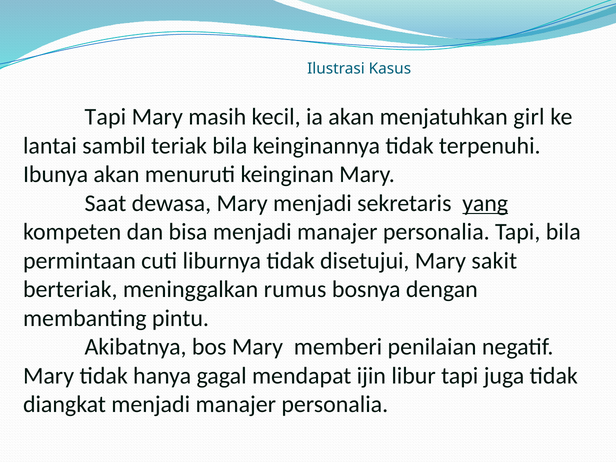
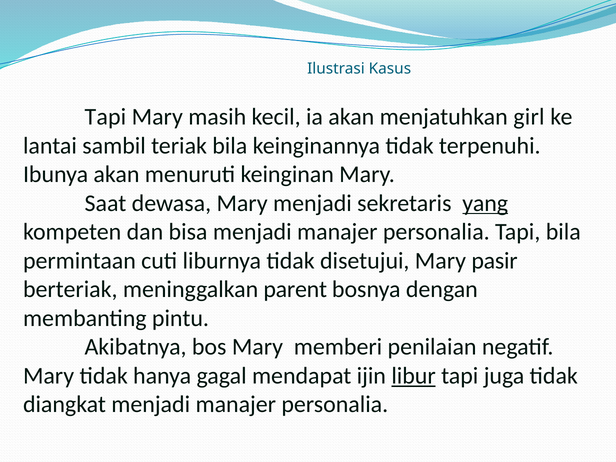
sakit: sakit -> pasir
rumus: rumus -> parent
libur underline: none -> present
